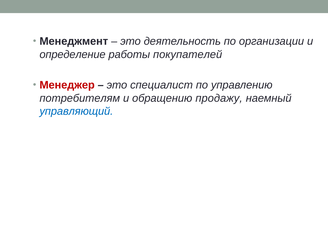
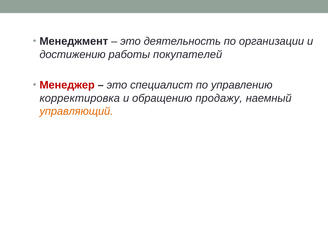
определение: определение -> достижению
потребителям: потребителям -> корректировка
управляющий colour: blue -> orange
